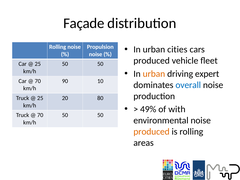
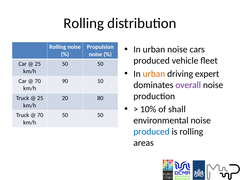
Façade at (84, 23): Façade -> Rolling
urban cities: cities -> noise
overall colour: blue -> purple
49%: 49% -> 10%
with: with -> shall
produced at (151, 132) colour: orange -> blue
